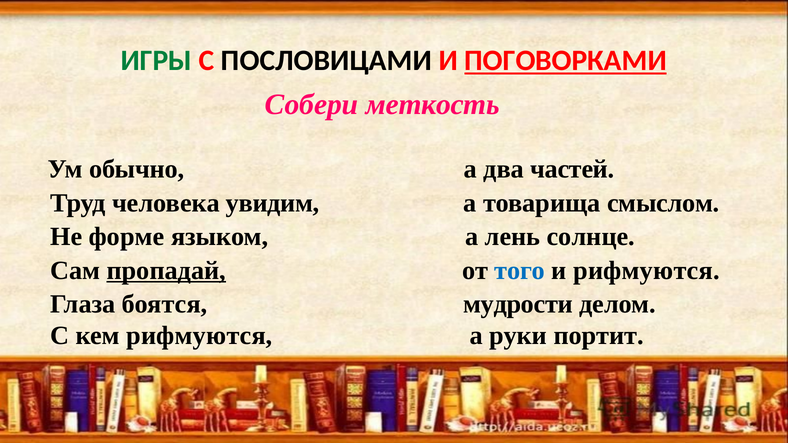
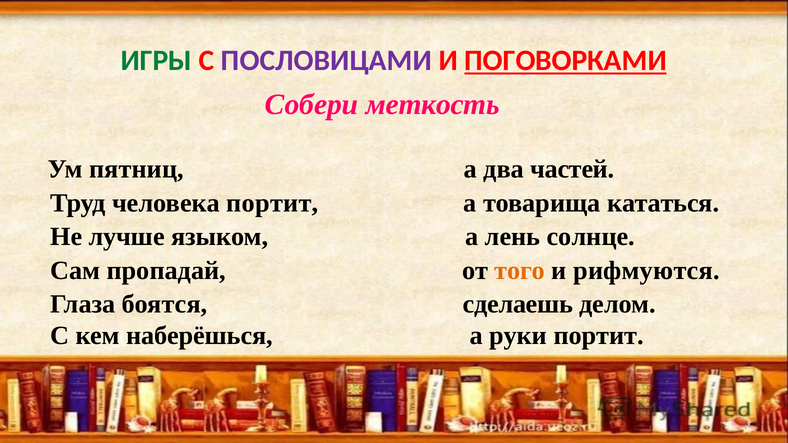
ПОСЛОВИЦАМИ colour: black -> purple
обычно: обычно -> пятниц
человека увидим: увидим -> портит
смыслом: смыслом -> кататься
форме: форме -> лучше
пропадай underline: present -> none
того colour: blue -> orange
мудрости: мудрости -> сделаешь
кем рифмуются: рифмуются -> наберёшься
